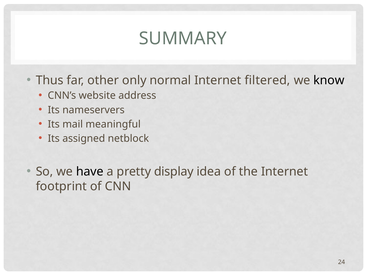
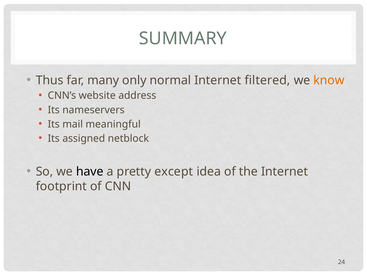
other: other -> many
know colour: black -> orange
display: display -> except
